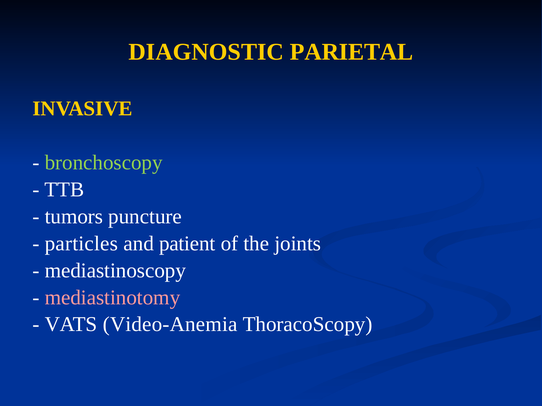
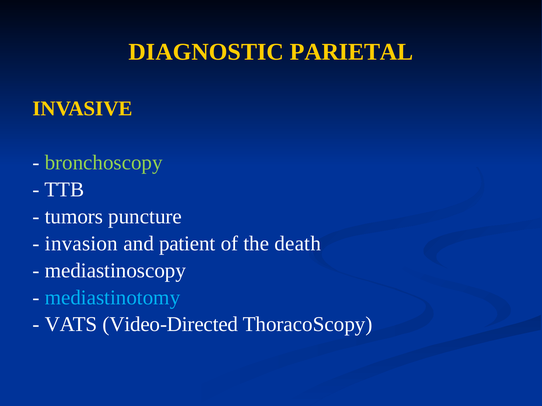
particles: particles -> invasion
joints: joints -> death
mediastinotomy colour: pink -> light blue
Video-Anemia: Video-Anemia -> Video-Directed
